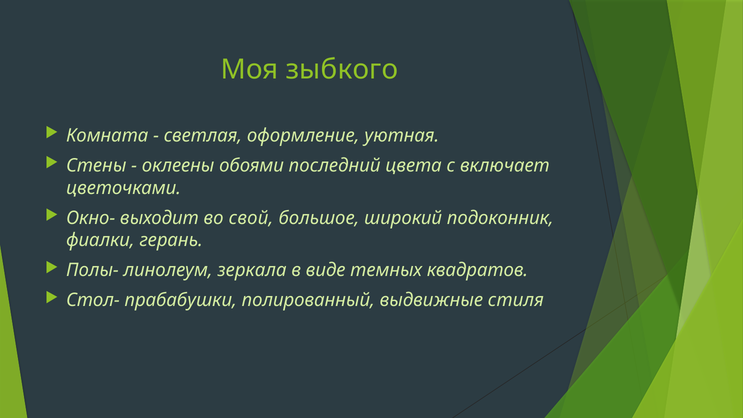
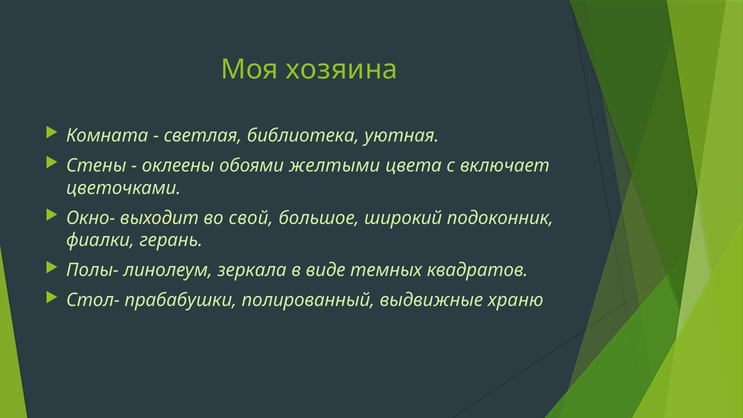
зыбкого: зыбкого -> хозяина
оформление: оформление -> библиотека
последний: последний -> желтыми
стиля: стиля -> храню
